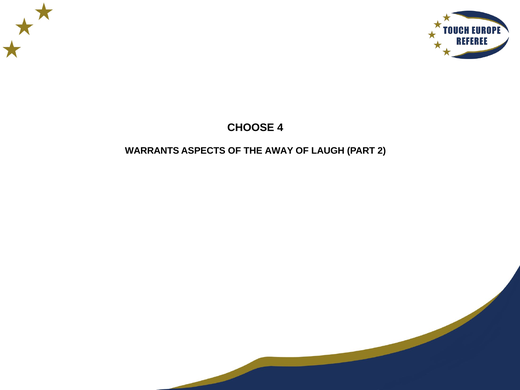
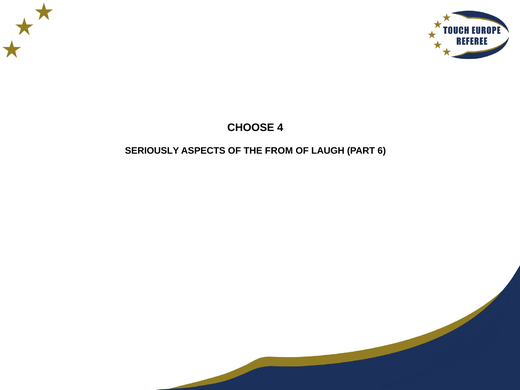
WARRANTS: WARRANTS -> SERIOUSLY
AWAY: AWAY -> FROM
2: 2 -> 6
